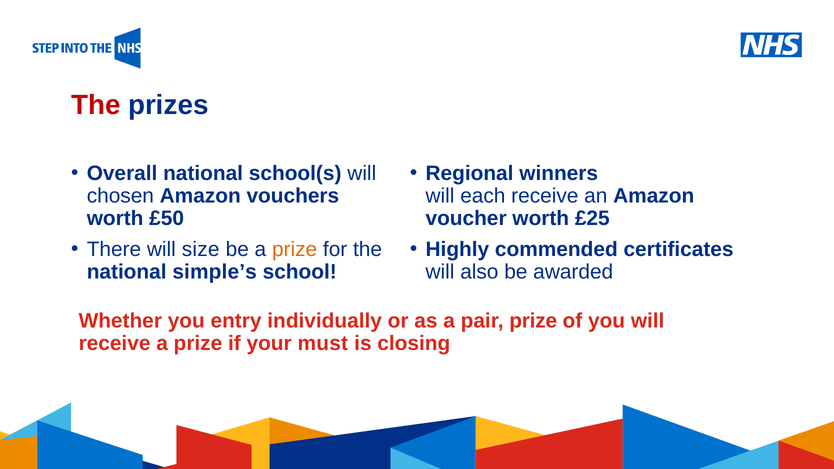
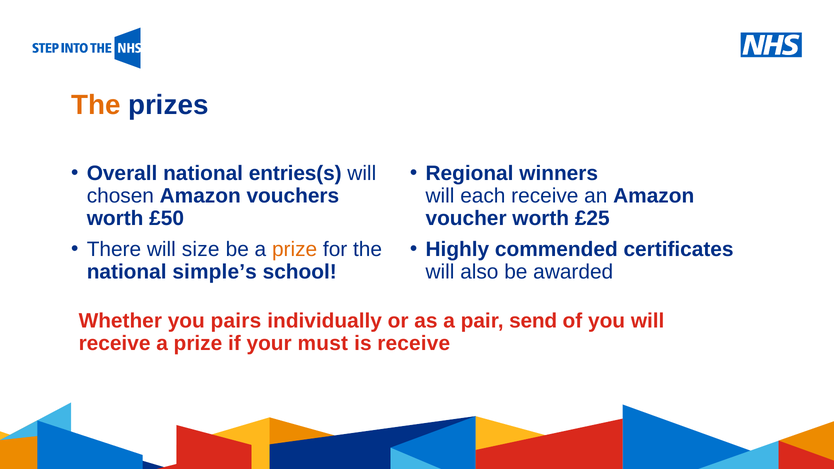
The at (96, 105) colour: red -> orange
school(s: school(s -> entries(s
entry: entry -> pairs
pair prize: prize -> send
is closing: closing -> receive
